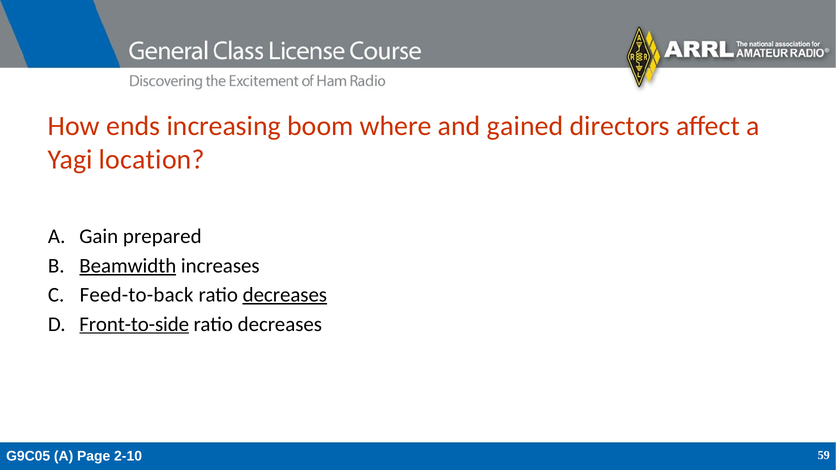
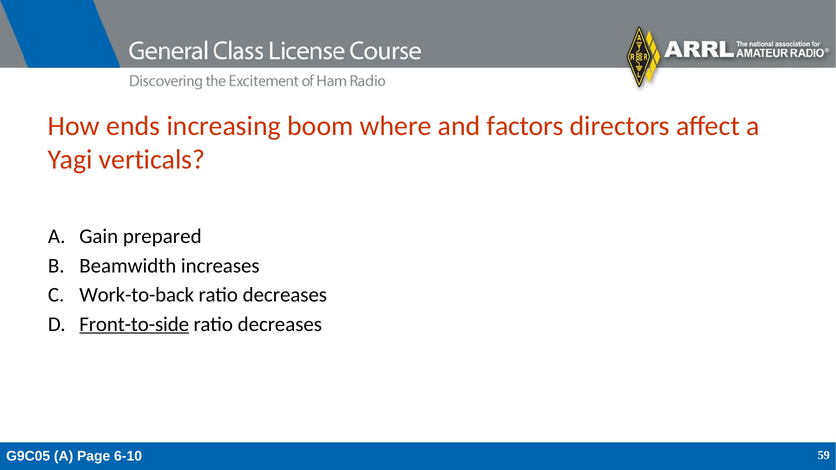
gained: gained -> factors
location: location -> verticals
Beamwidth underline: present -> none
Feed-to-back: Feed-to-back -> Work-to-back
decreases at (285, 295) underline: present -> none
2-10: 2-10 -> 6-10
